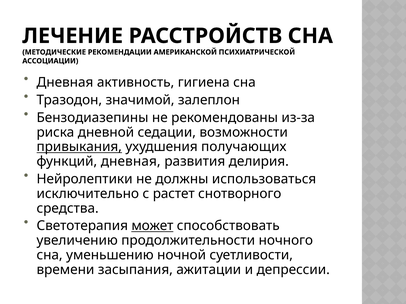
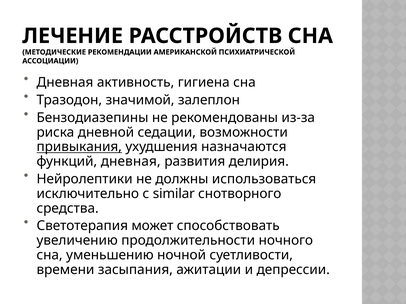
получающих: получающих -> назначаются
растет: растет -> similar
может underline: present -> none
